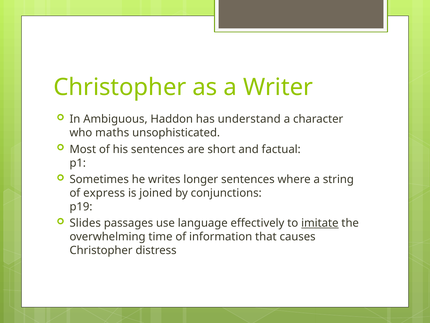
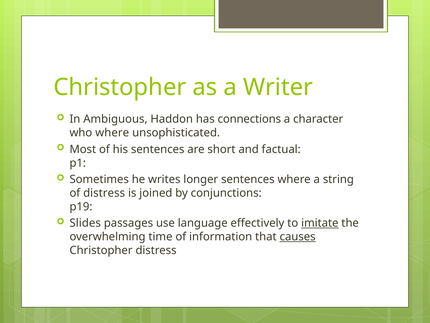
understand: understand -> connections
who maths: maths -> where
of express: express -> distress
causes underline: none -> present
